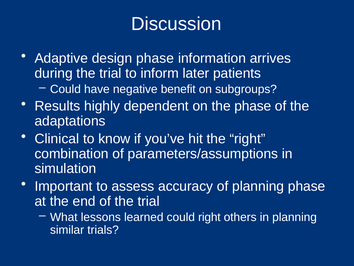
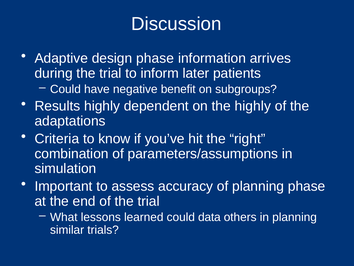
the phase: phase -> highly
Clinical: Clinical -> Criteria
could right: right -> data
